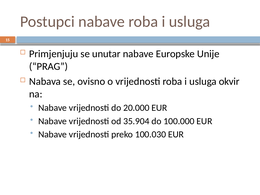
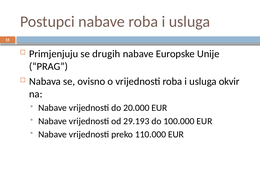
unutar: unutar -> drugih
35.904: 35.904 -> 29.193
100.030: 100.030 -> 110.000
